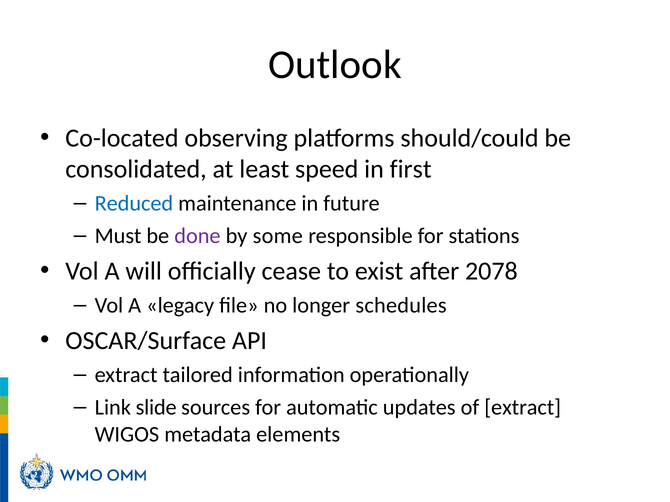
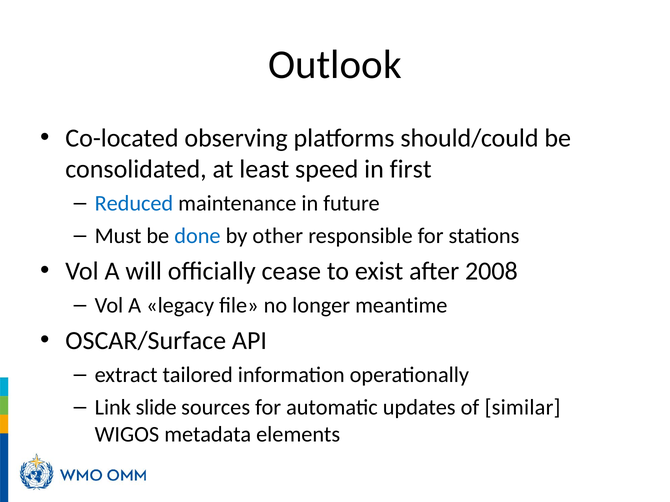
done colour: purple -> blue
some: some -> other
2078: 2078 -> 2008
schedules: schedules -> meantime
of extract: extract -> similar
